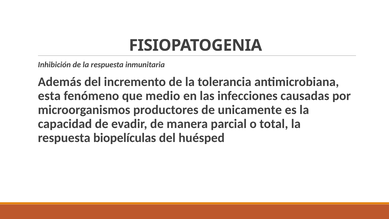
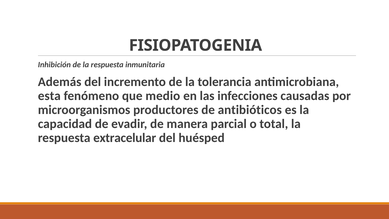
unicamente: unicamente -> antibióticos
biopelículas: biopelículas -> extracelular
